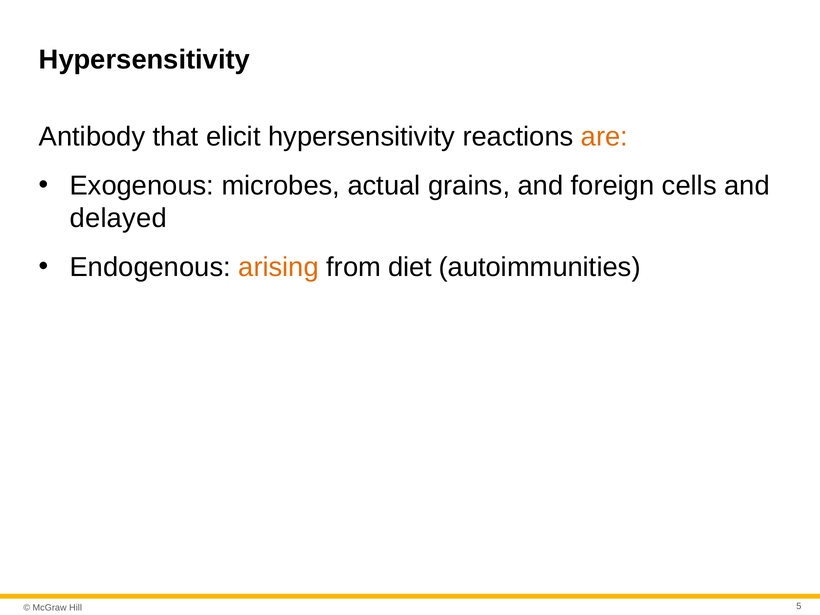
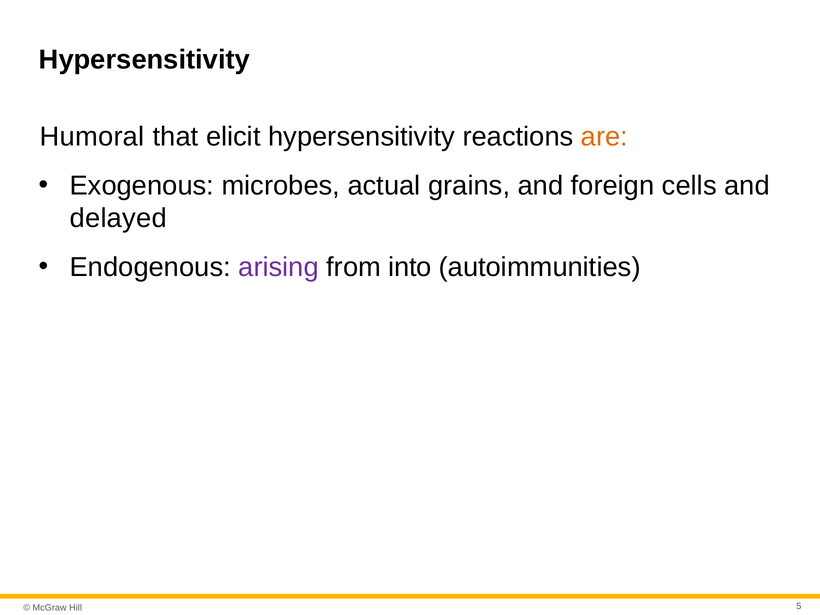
Antibody: Antibody -> Humoral
arising colour: orange -> purple
diet: diet -> into
